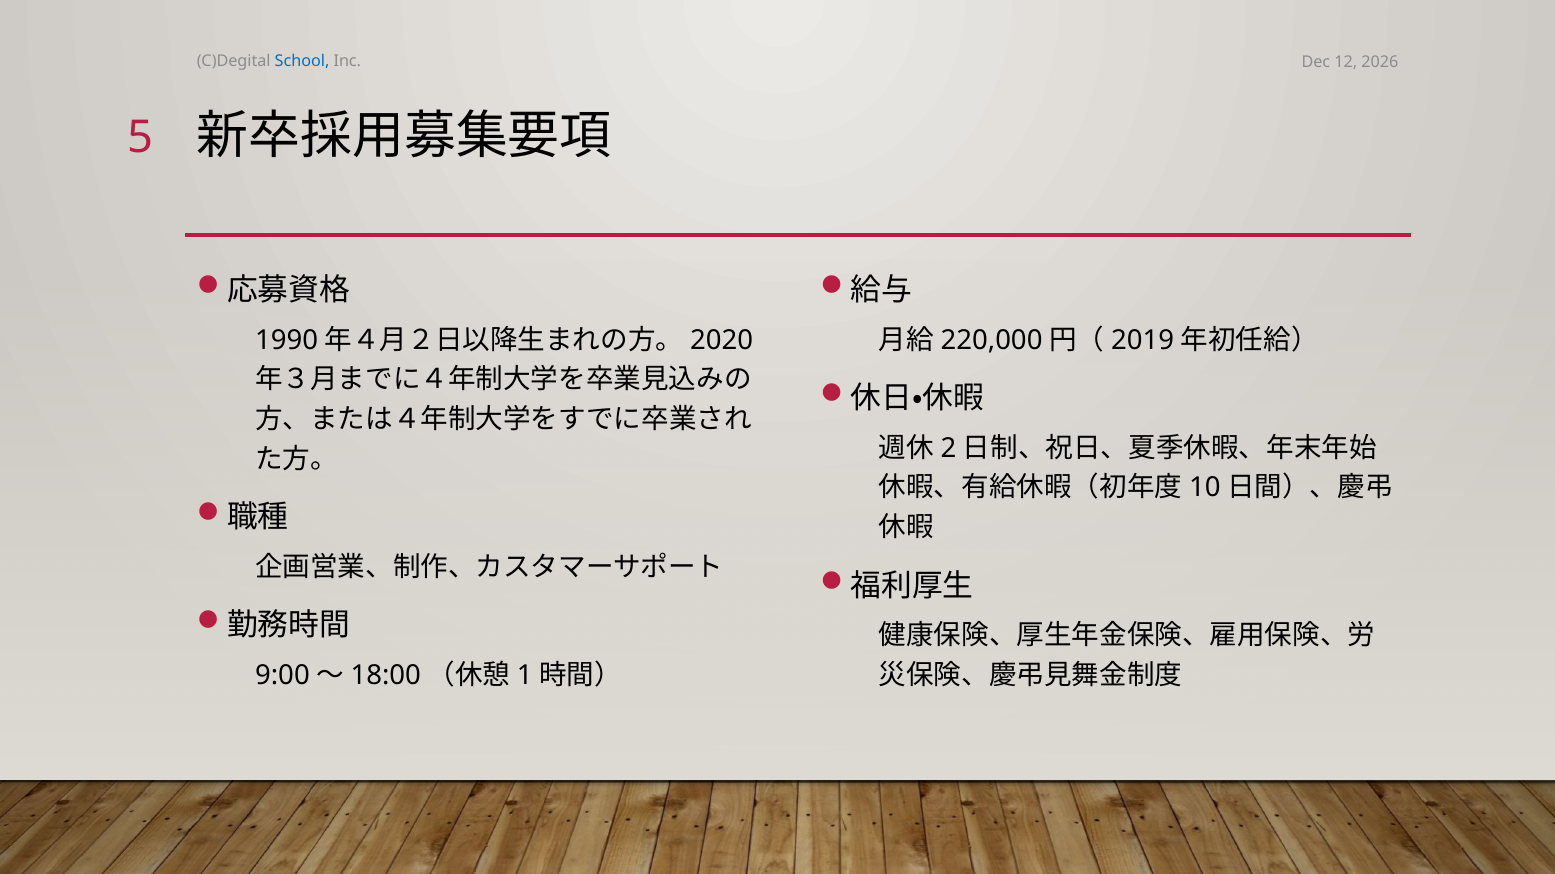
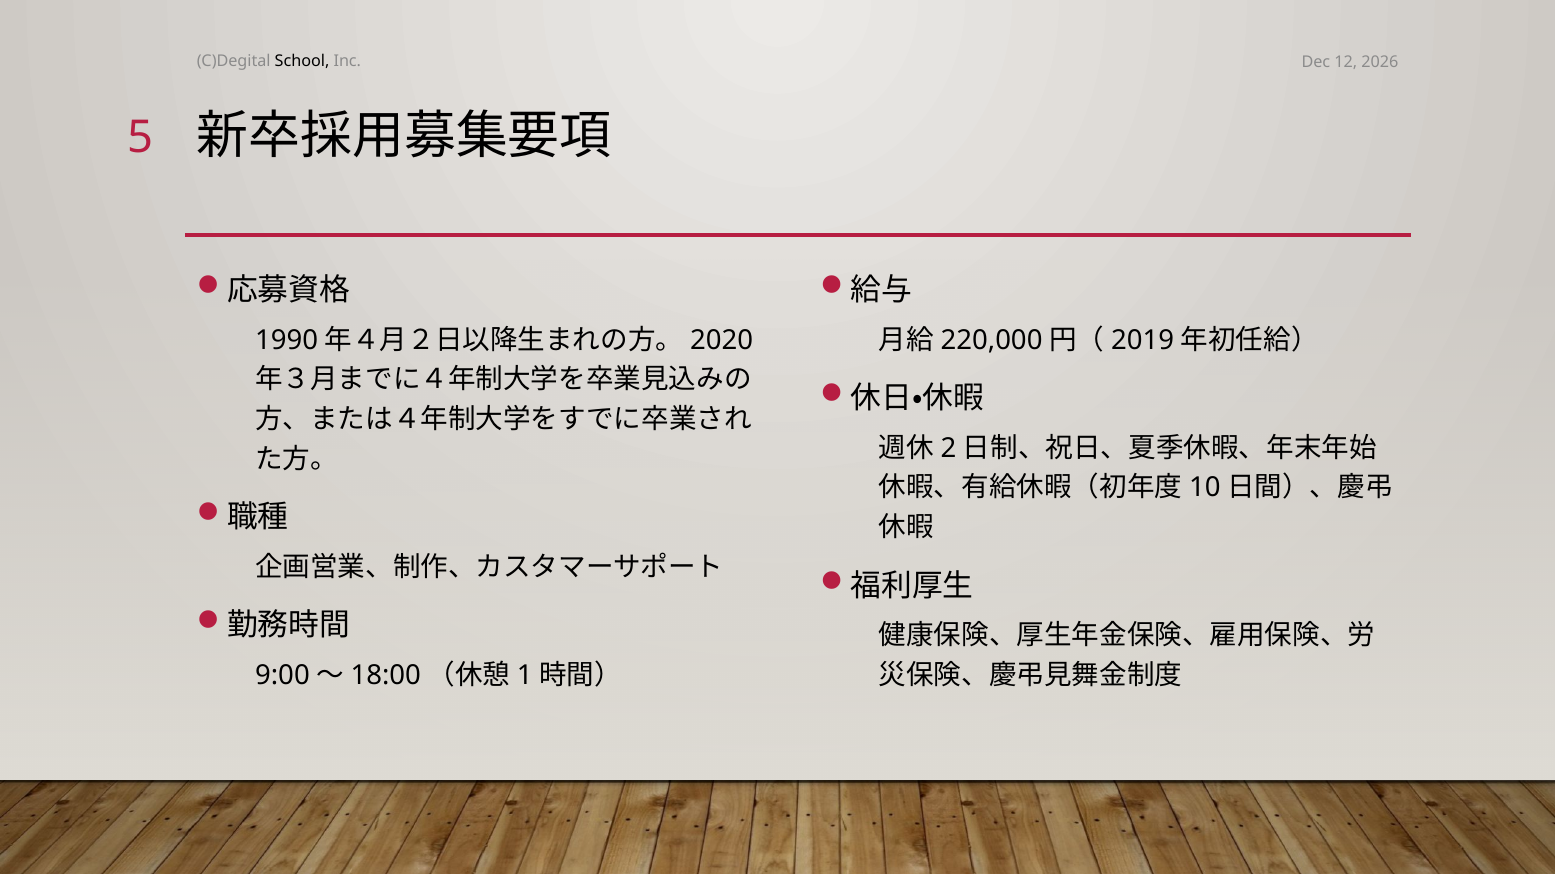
School colour: blue -> black
